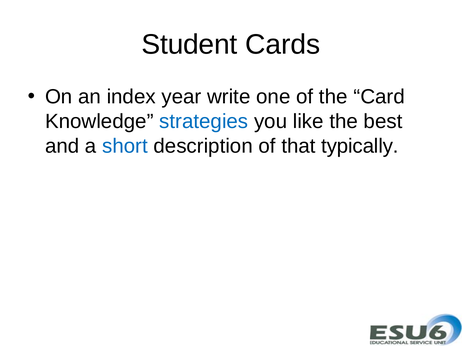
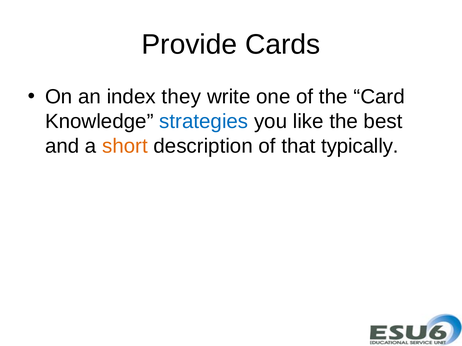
Student: Student -> Provide
year: year -> they
short colour: blue -> orange
